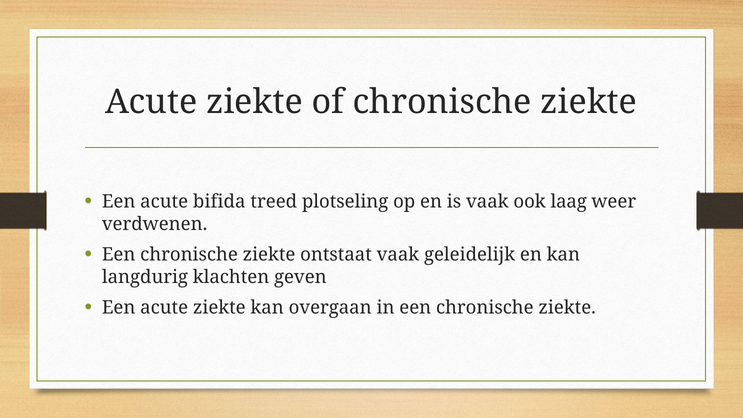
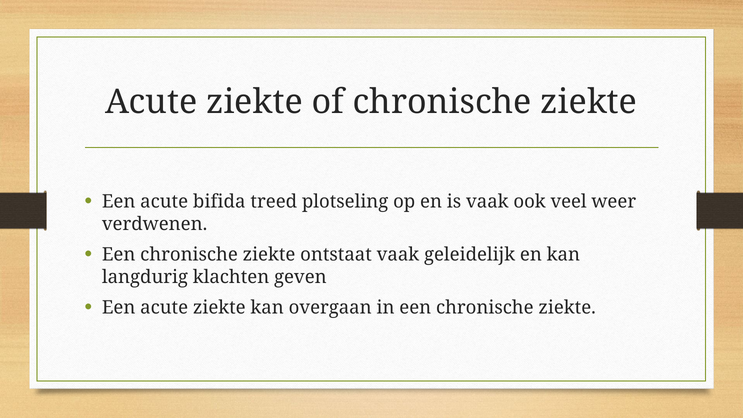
laag: laag -> veel
